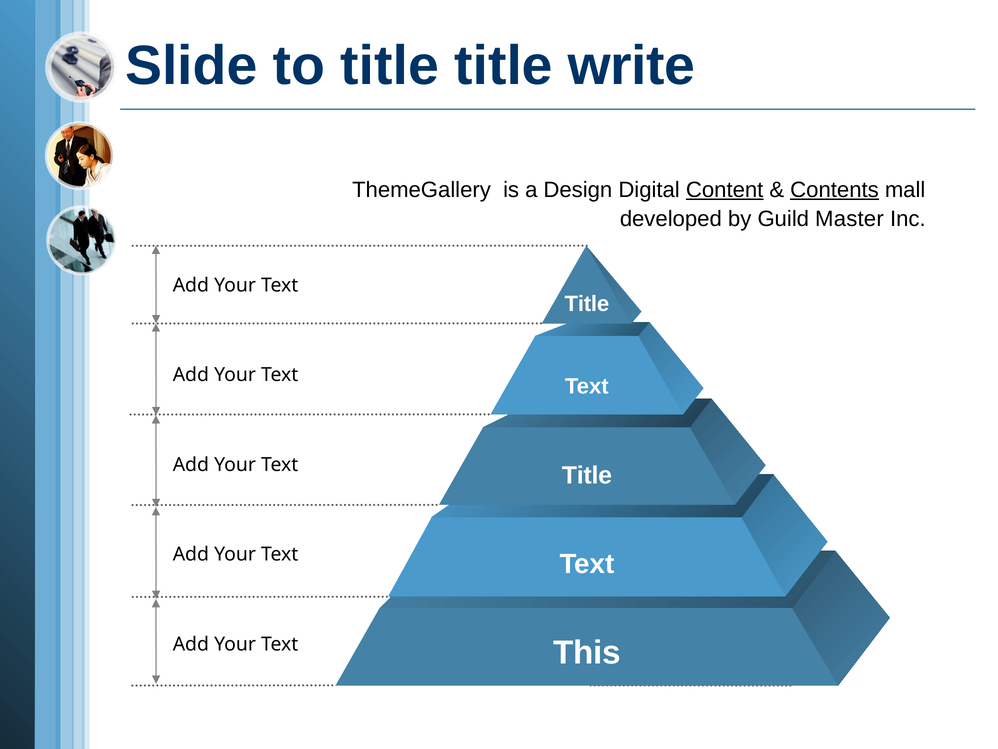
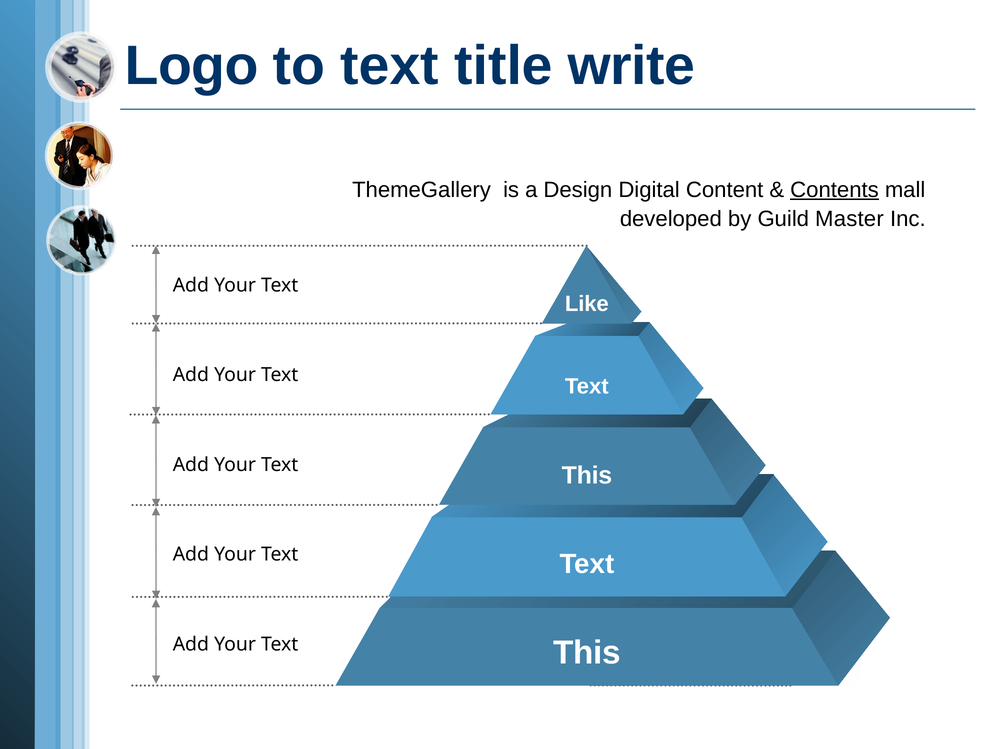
Slide: Slide -> Logo
to title: title -> text
Content underline: present -> none
Title at (587, 304): Title -> Like
Title at (587, 475): Title -> This
